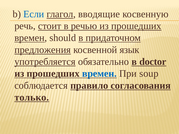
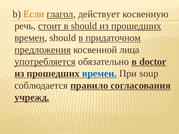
Если colour: blue -> orange
вводящие: вводящие -> действует
в речью: речью -> should
язык: язык -> лица
только: только -> учрежд
